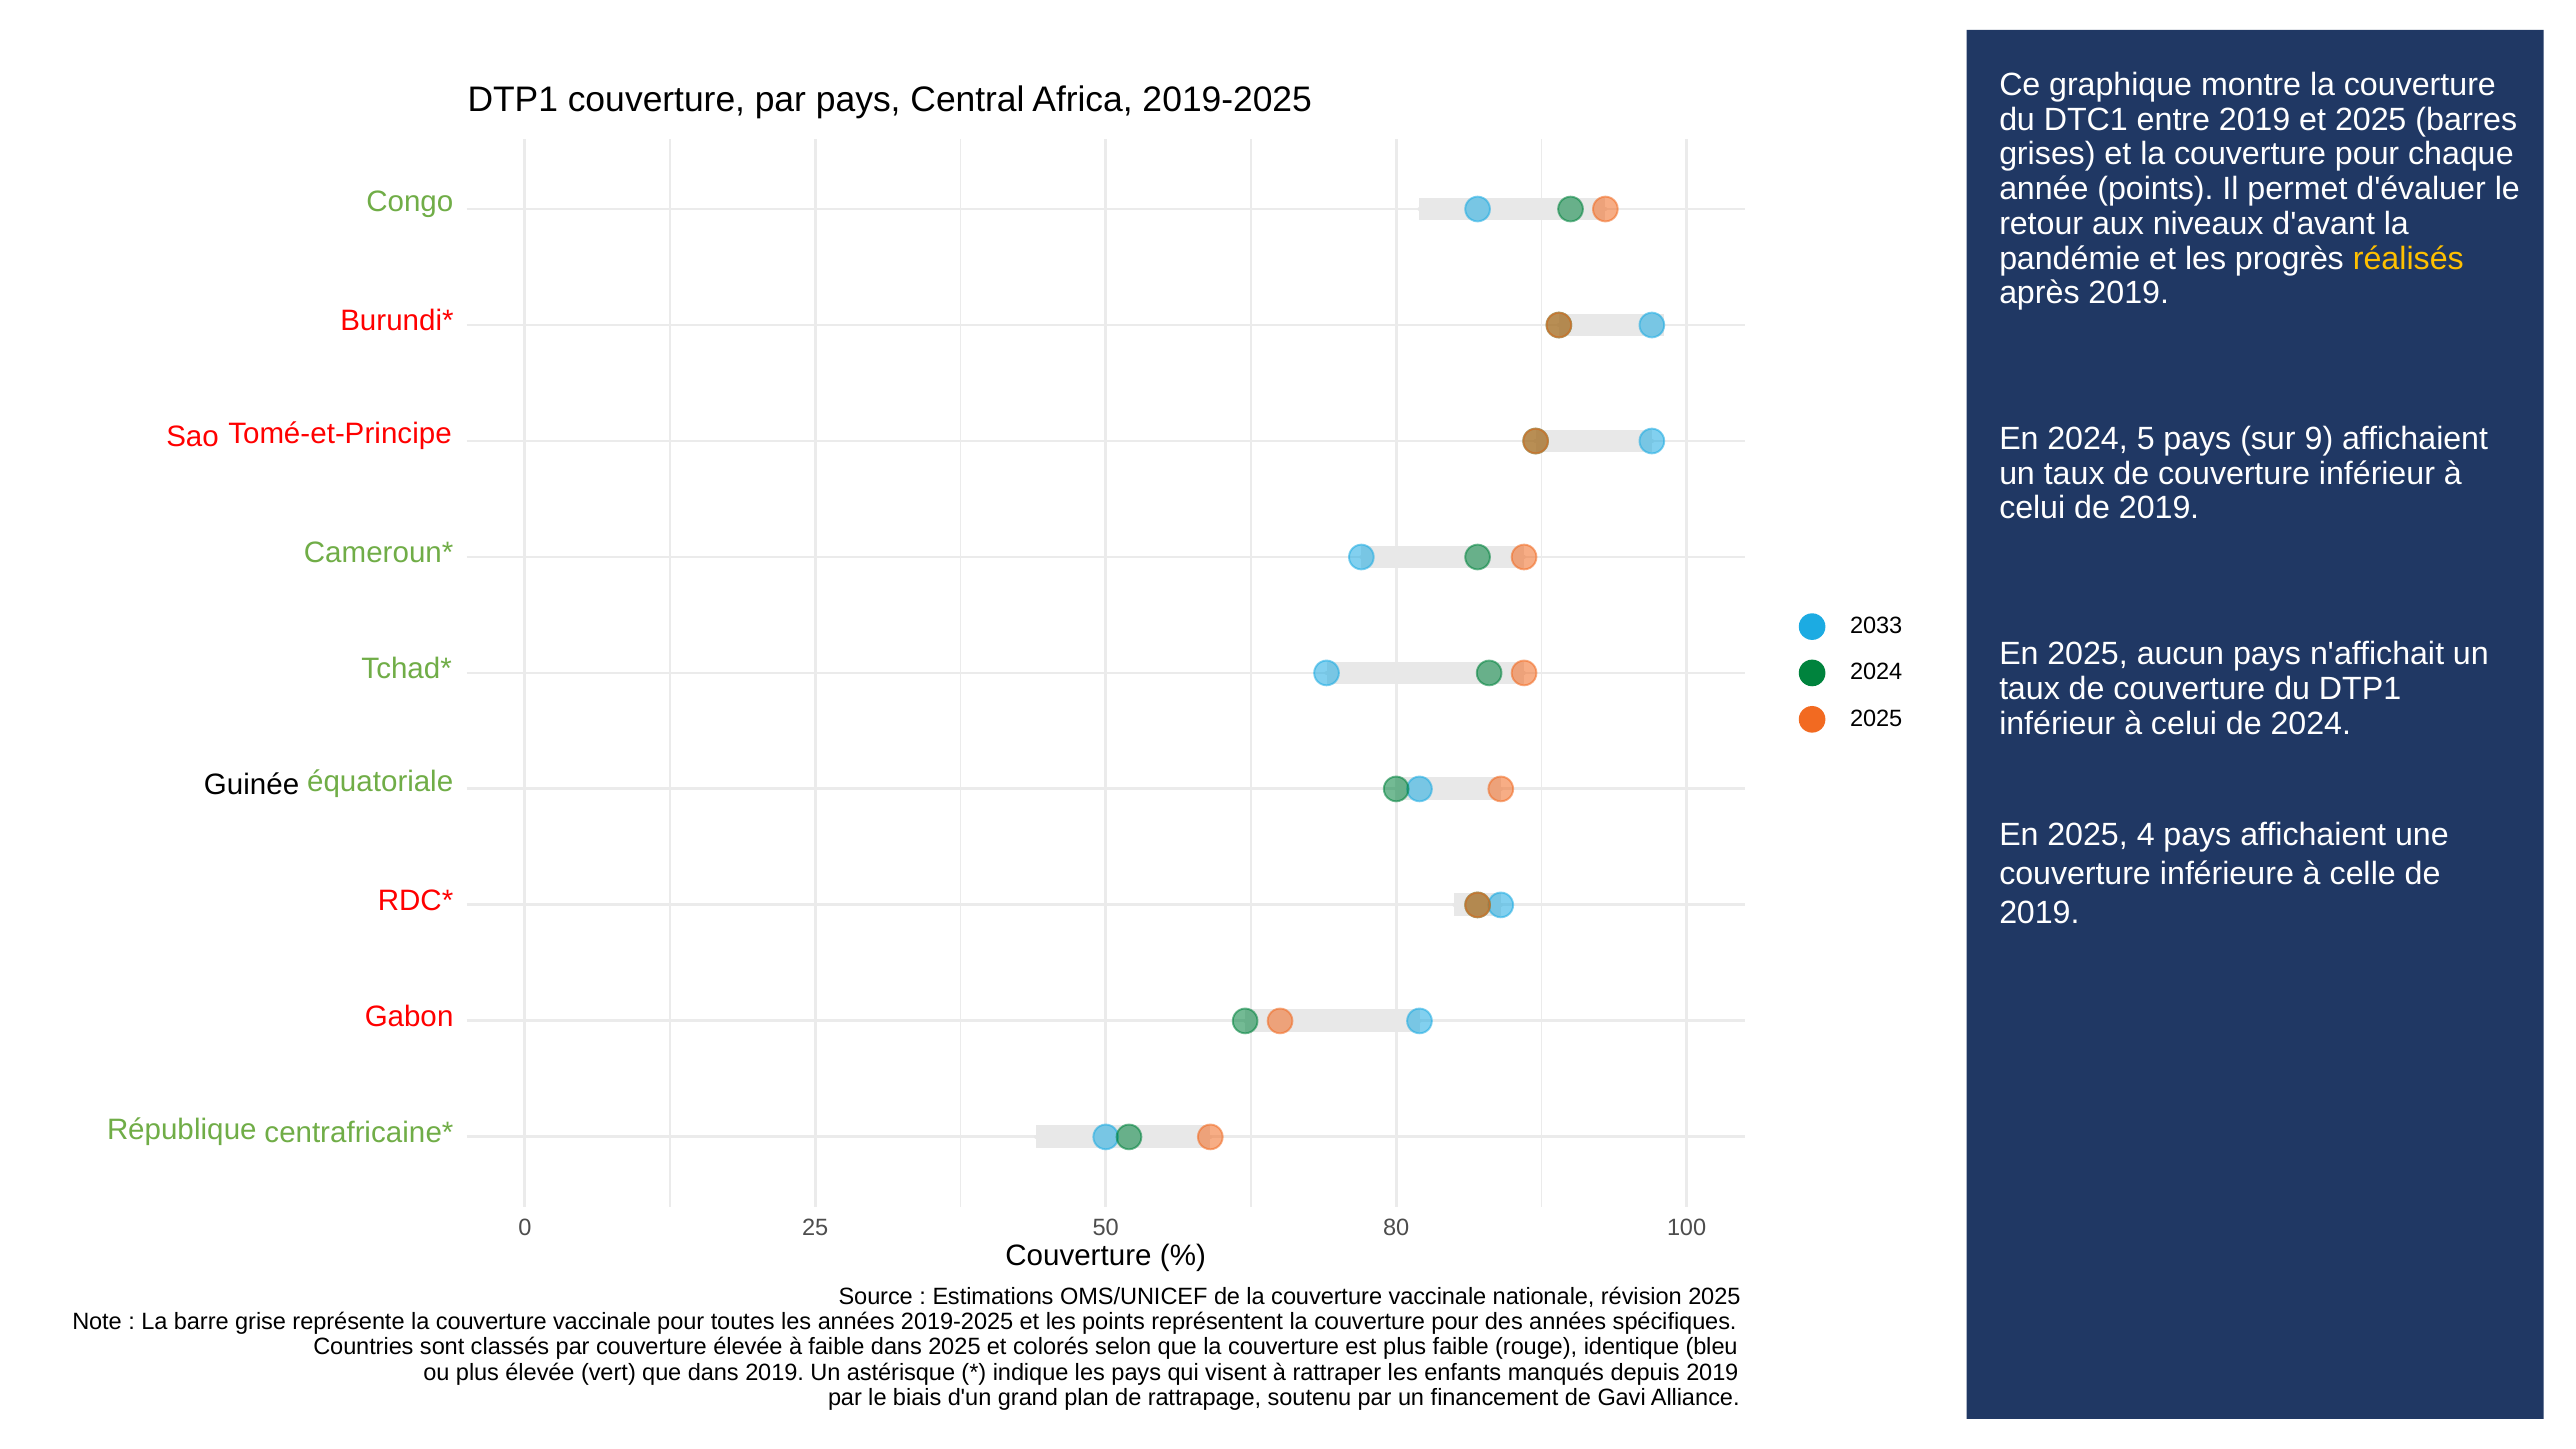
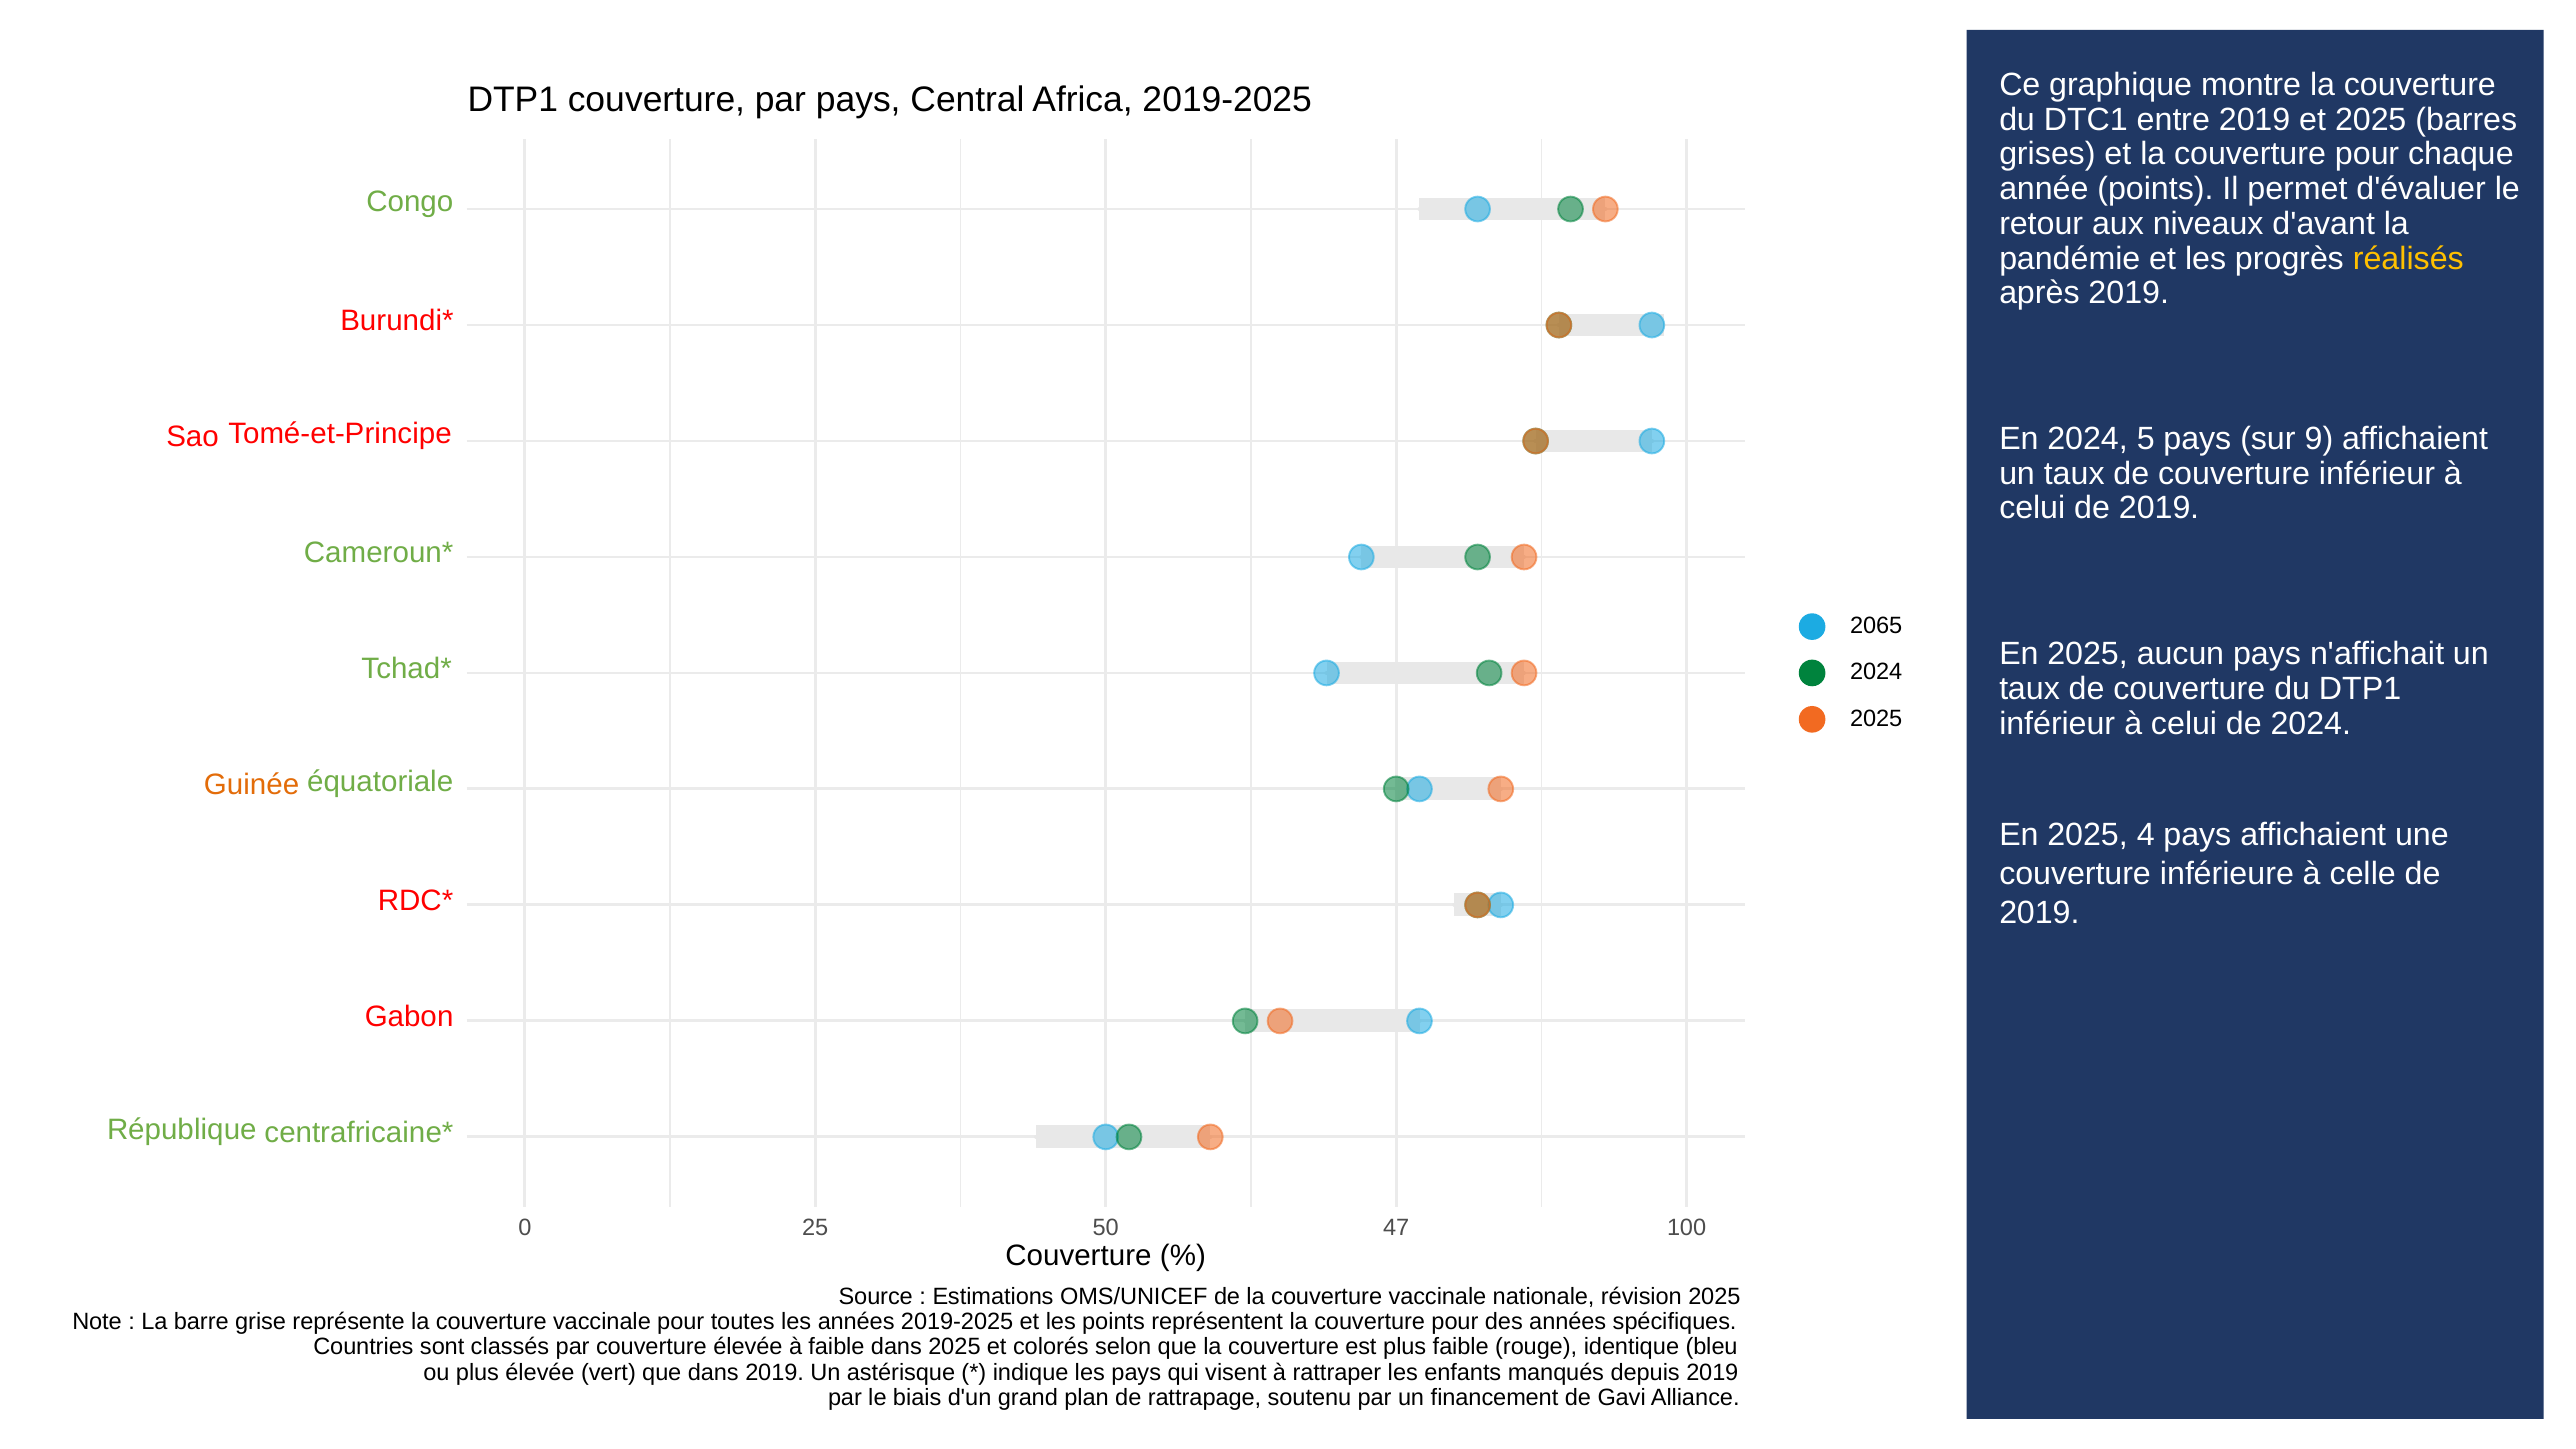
2033: 2033 -> 2065
Guinée colour: black -> orange
80: 80 -> 47
